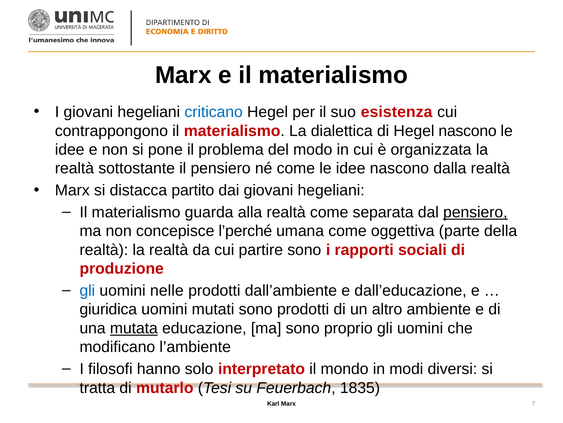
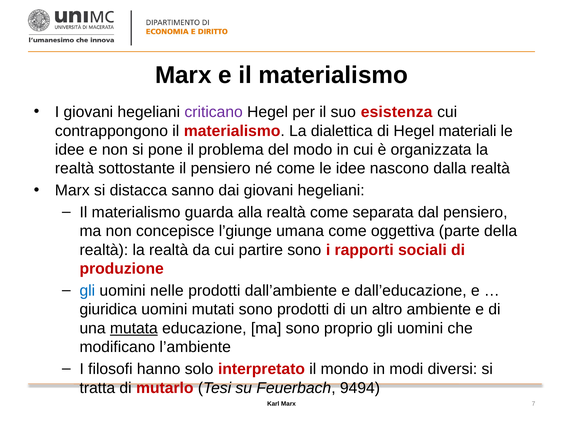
criticano colour: blue -> purple
Hegel nascono: nascono -> materiali
partito: partito -> sanno
pensiero at (475, 212) underline: present -> none
l’perché: l’perché -> l’giunge
1835: 1835 -> 9494
